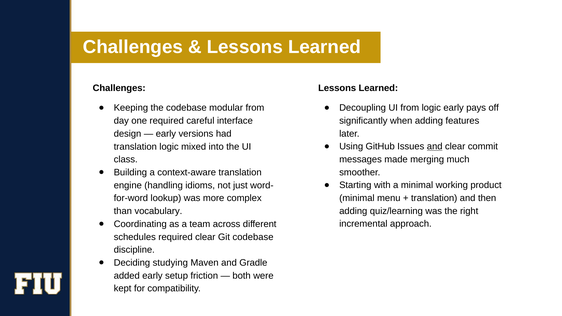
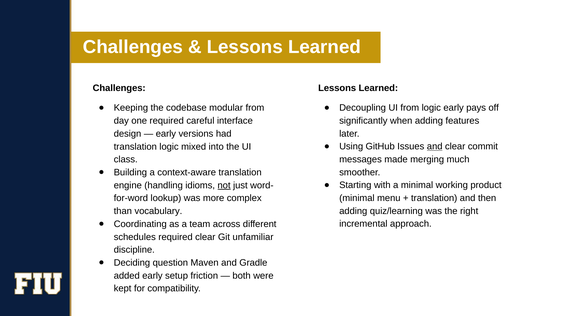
not underline: none -> present
Git codebase: codebase -> unfamiliar
studying: studying -> question
